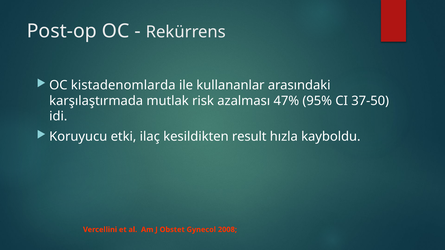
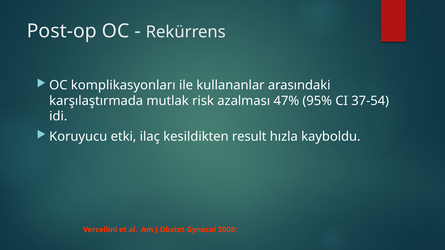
kistadenomlarda: kistadenomlarda -> komplikasyonları
37-50: 37-50 -> 37-54
